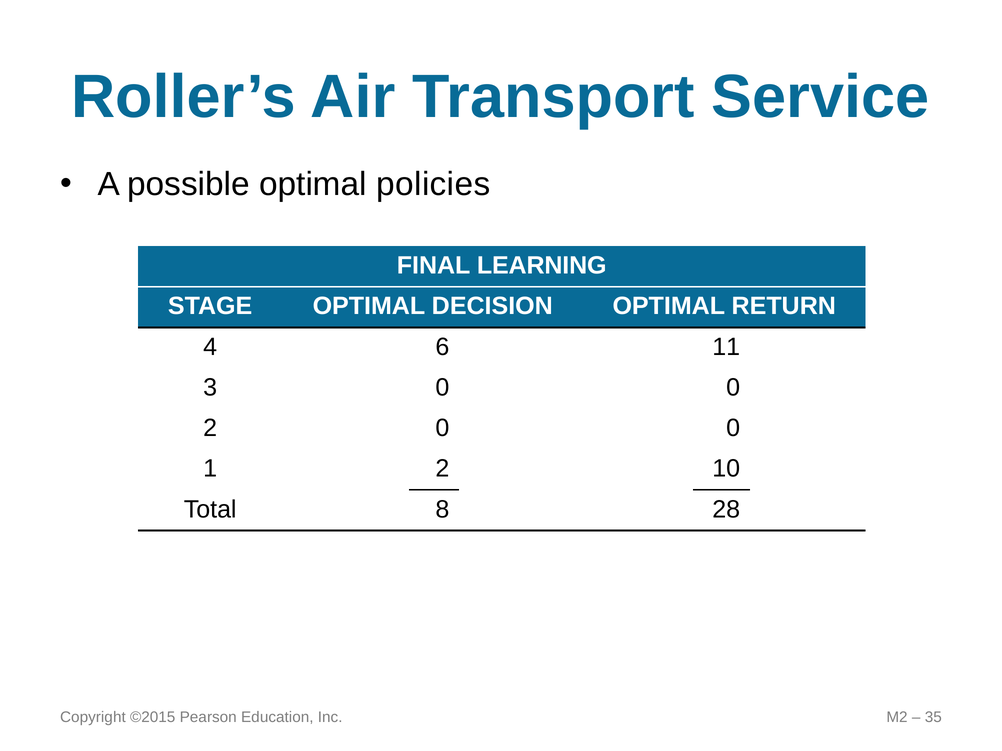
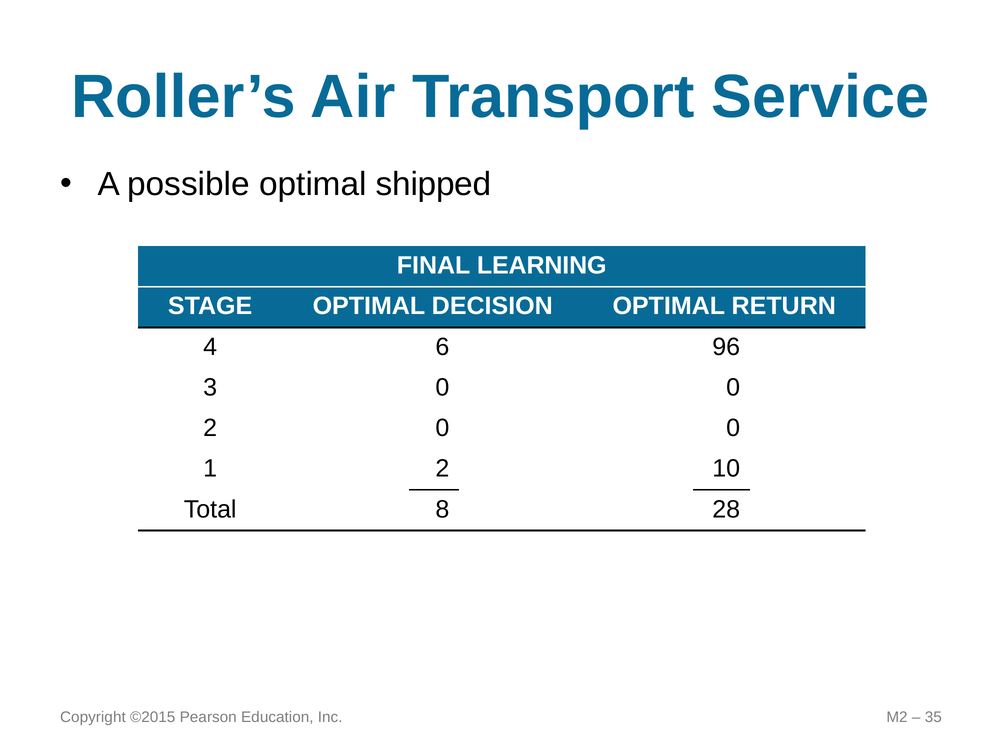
policies: policies -> shipped
11: 11 -> 96
